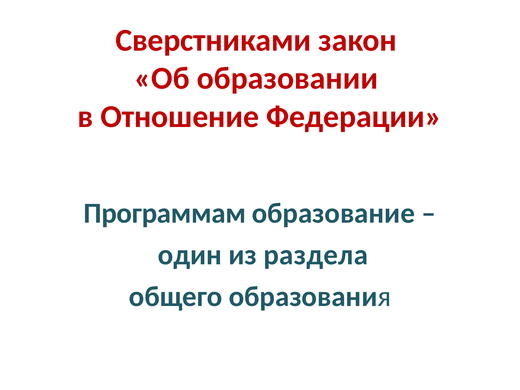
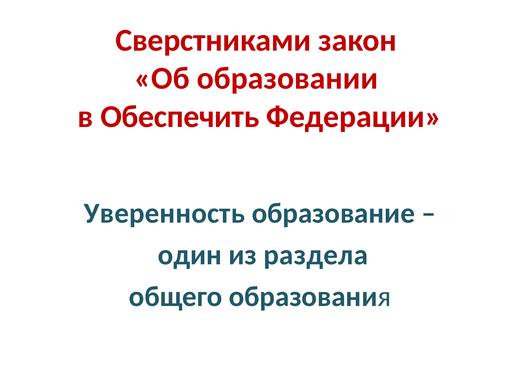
Отношение: Отношение -> Обеспечить
Программам: Программам -> Уверенность
